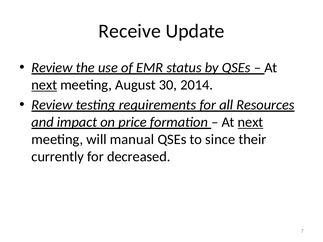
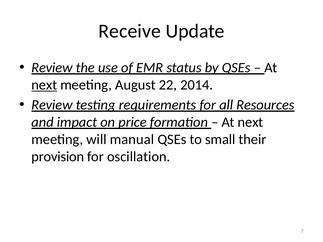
30: 30 -> 22
next at (250, 122) underline: present -> none
since: since -> small
currently: currently -> provision
decreased: decreased -> oscillation
